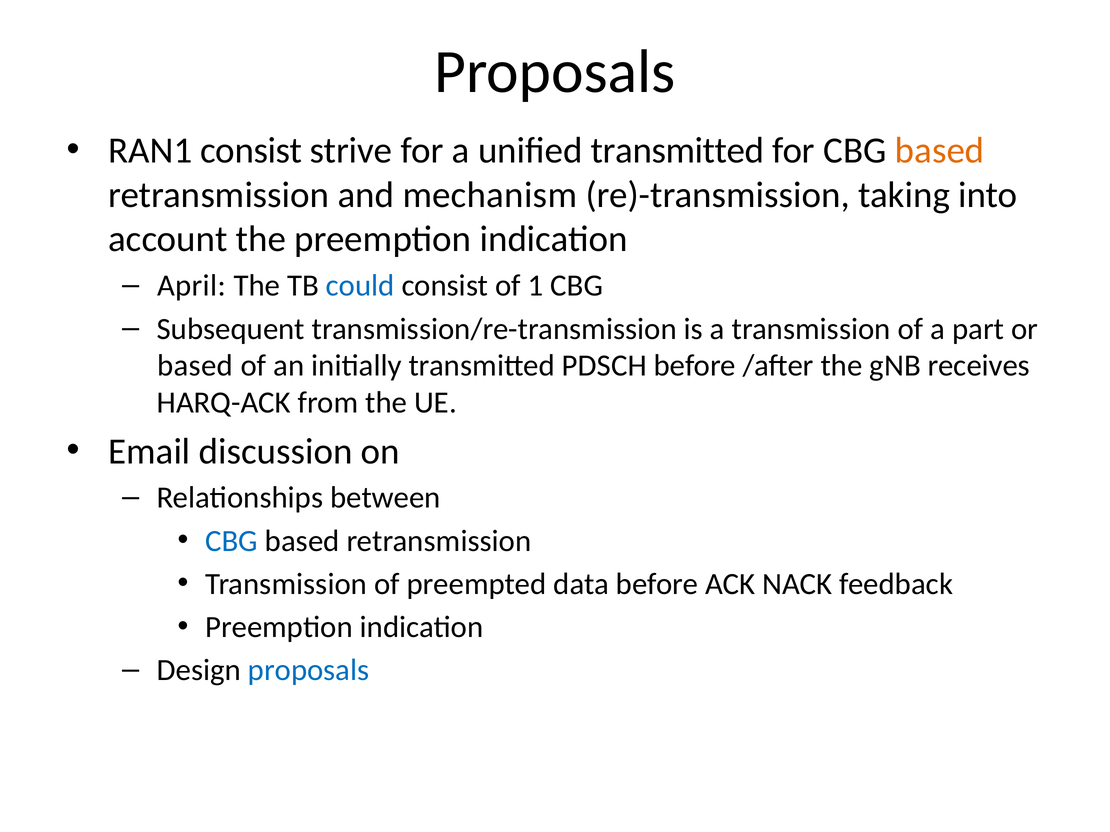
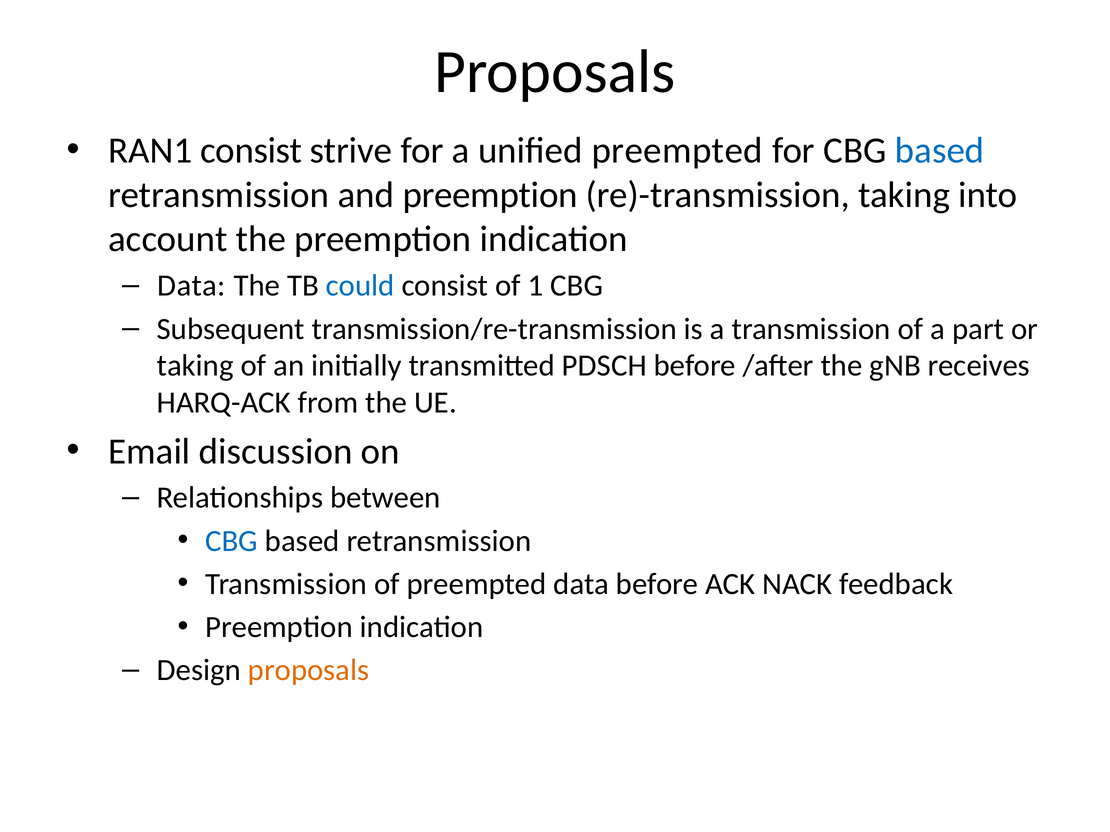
unified transmitted: transmitted -> preempted
based at (940, 151) colour: orange -> blue
and mechanism: mechanism -> preemption
April at (192, 286): April -> Data
based at (195, 366): based -> taking
proposals at (309, 671) colour: blue -> orange
